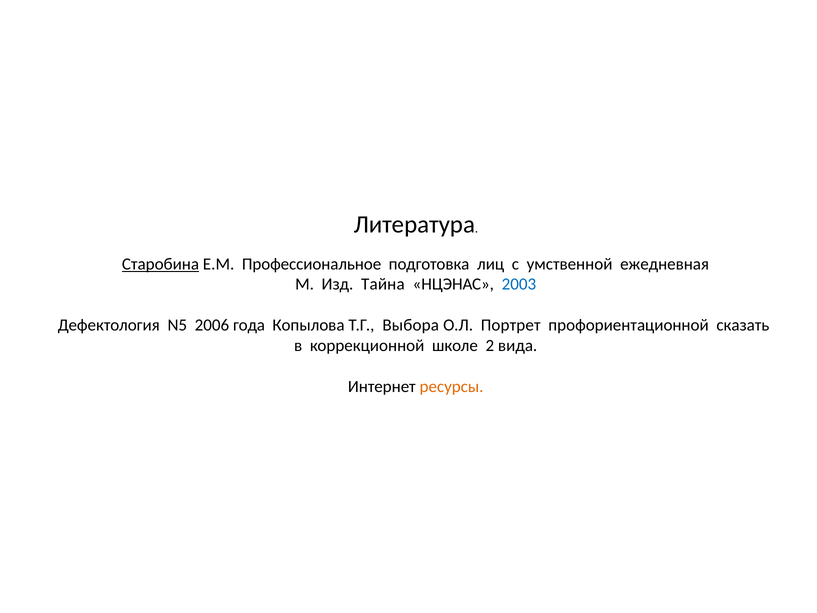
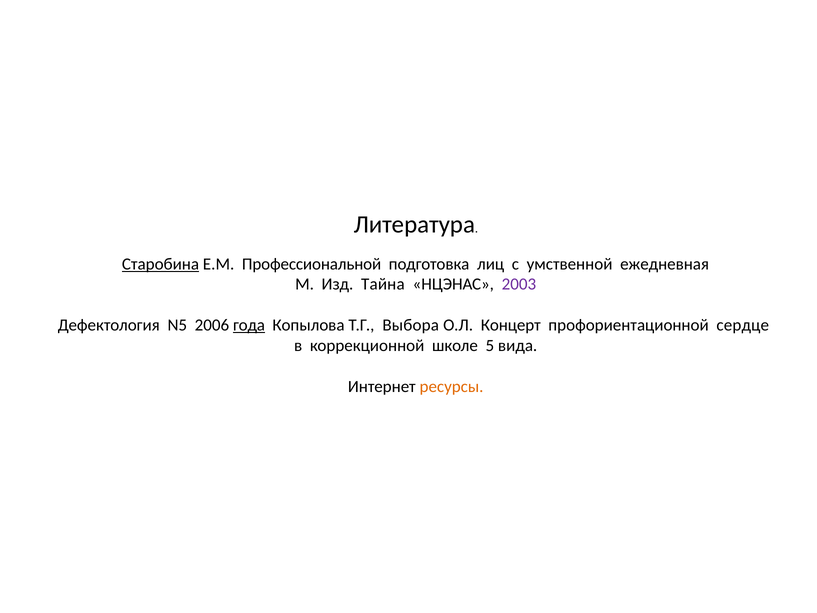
Профессиональное: Профессиональное -> Профессиональной
2003 colour: blue -> purple
года underline: none -> present
Портрет: Портрет -> Концерт
сказать: сказать -> сердце
2: 2 -> 5
